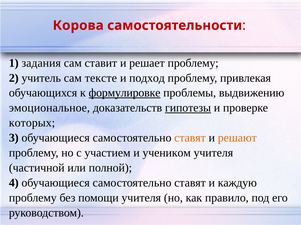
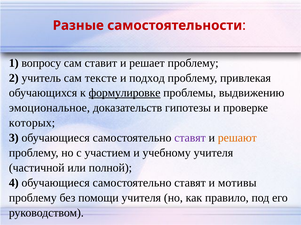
Корова: Корова -> Разные
задания: задания -> вопросу
гипотезы underline: present -> none
ставят at (190, 138) colour: orange -> purple
учеником: учеником -> учебному
каждую: каждую -> мотивы
